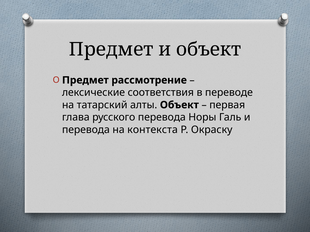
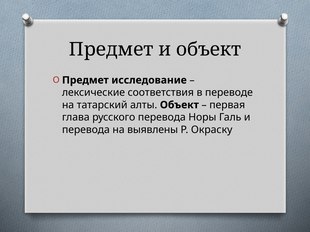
рассмотрение: рассмотрение -> исследование
контекста: контекста -> выявлены
